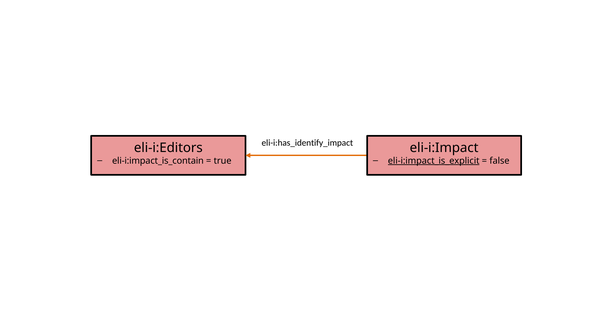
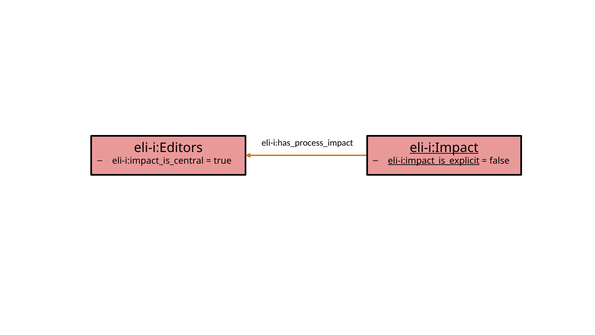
eli-i:has_identify_impact: eli-i:has_identify_impact -> eli-i:has_process_impact
eli-i:Impact underline: none -> present
eli-i:impact_is_contain: eli-i:impact_is_contain -> eli-i:impact_is_central
